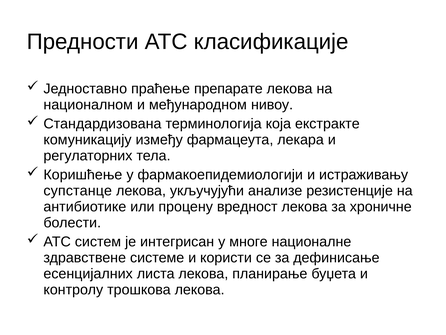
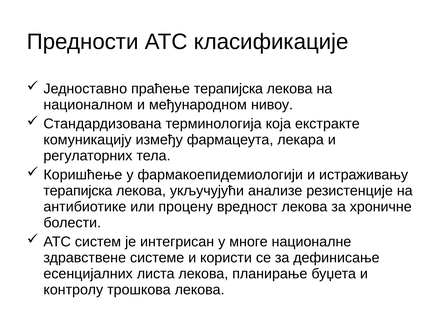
праћење препарате: препарате -> терапијска
супстанце at (78, 190): супстанце -> терапијска
